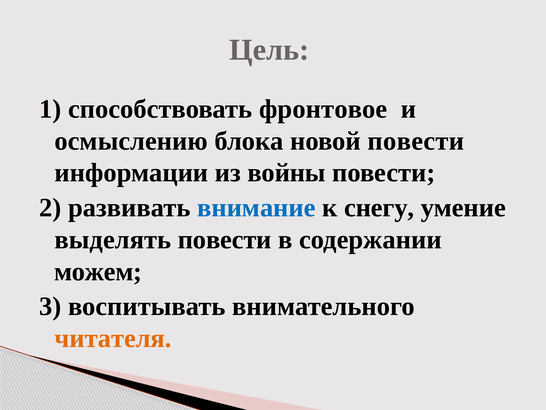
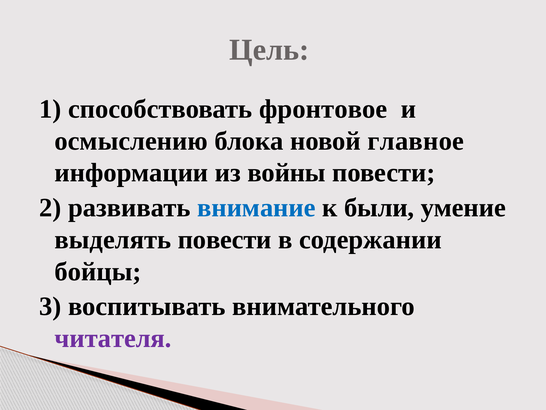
новой повести: повести -> главное
снегу: снегу -> были
можем: можем -> бойцы
читателя colour: orange -> purple
